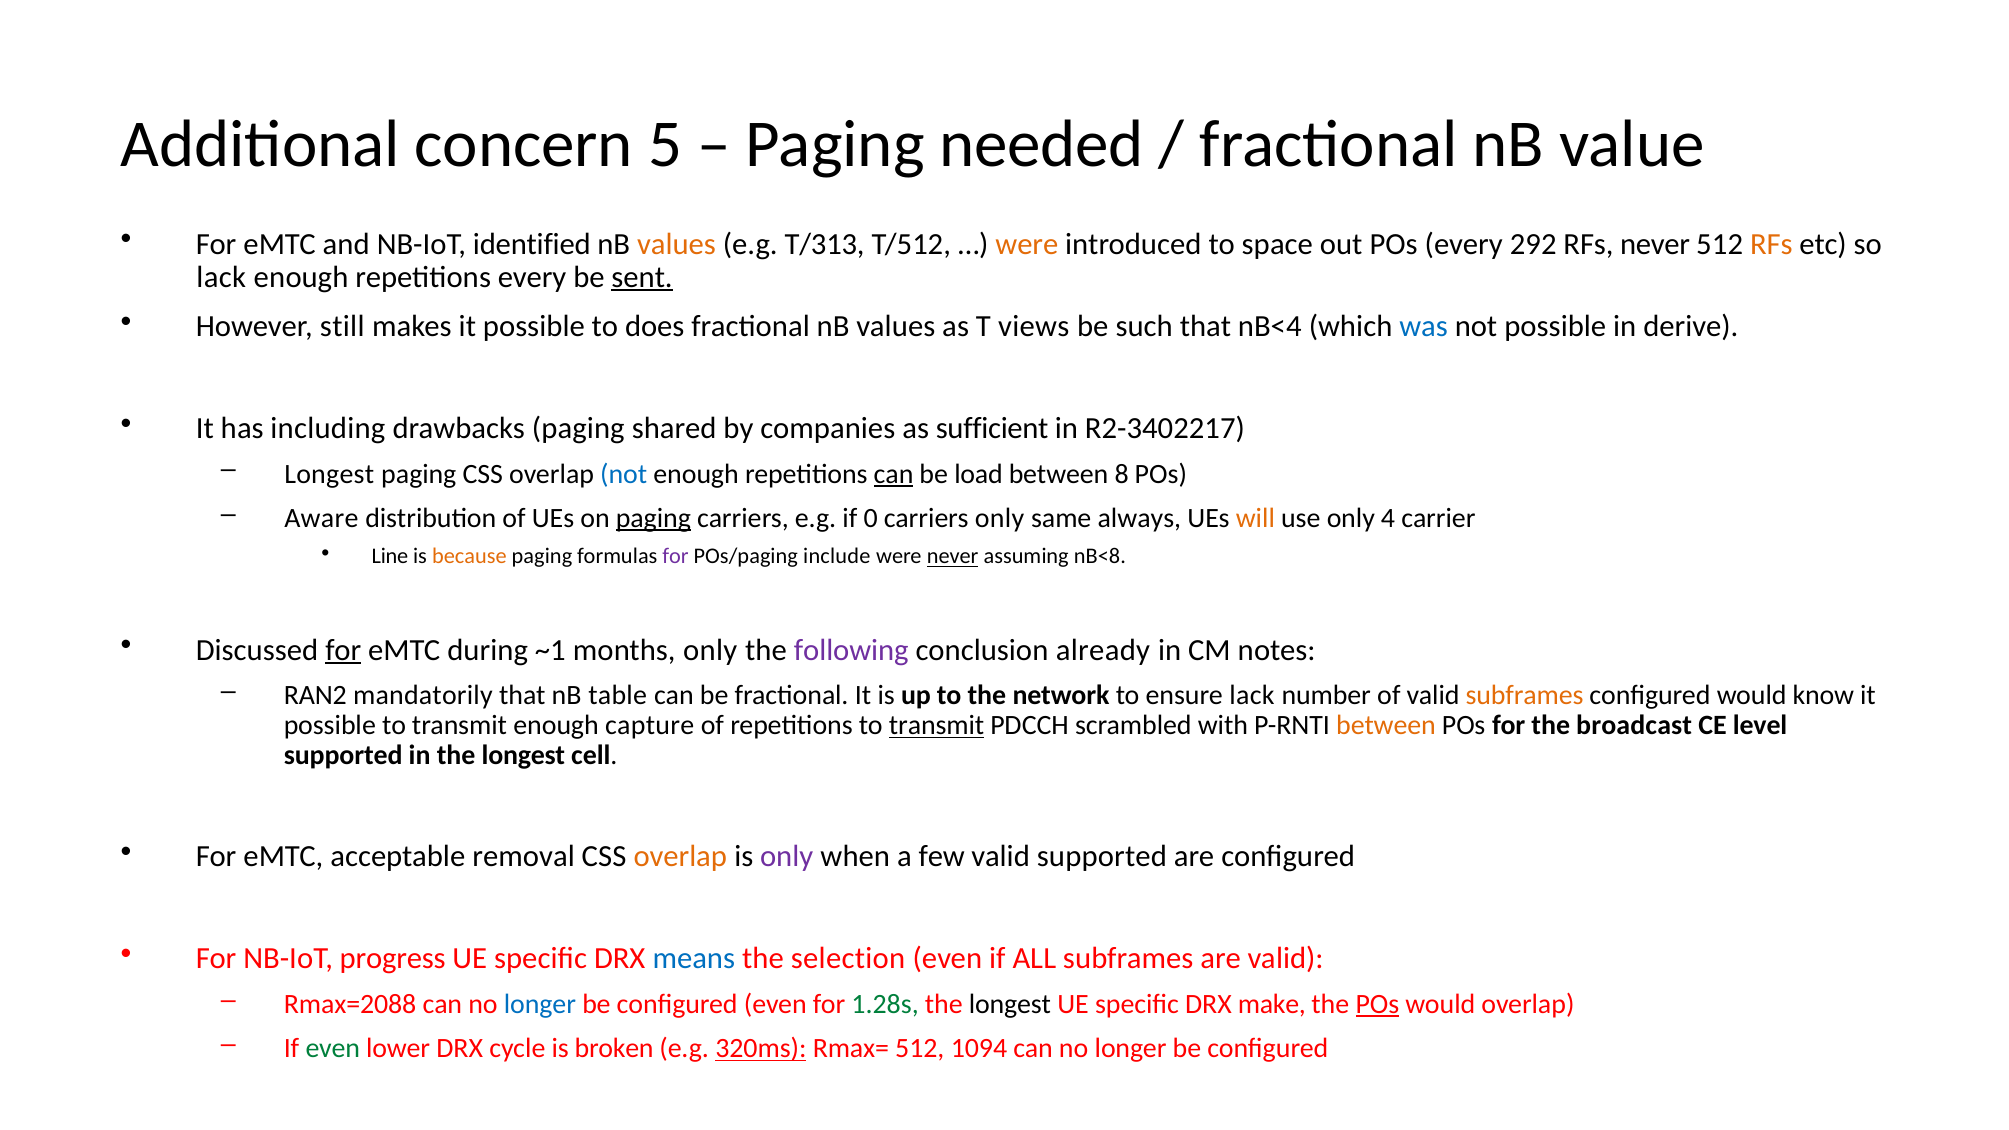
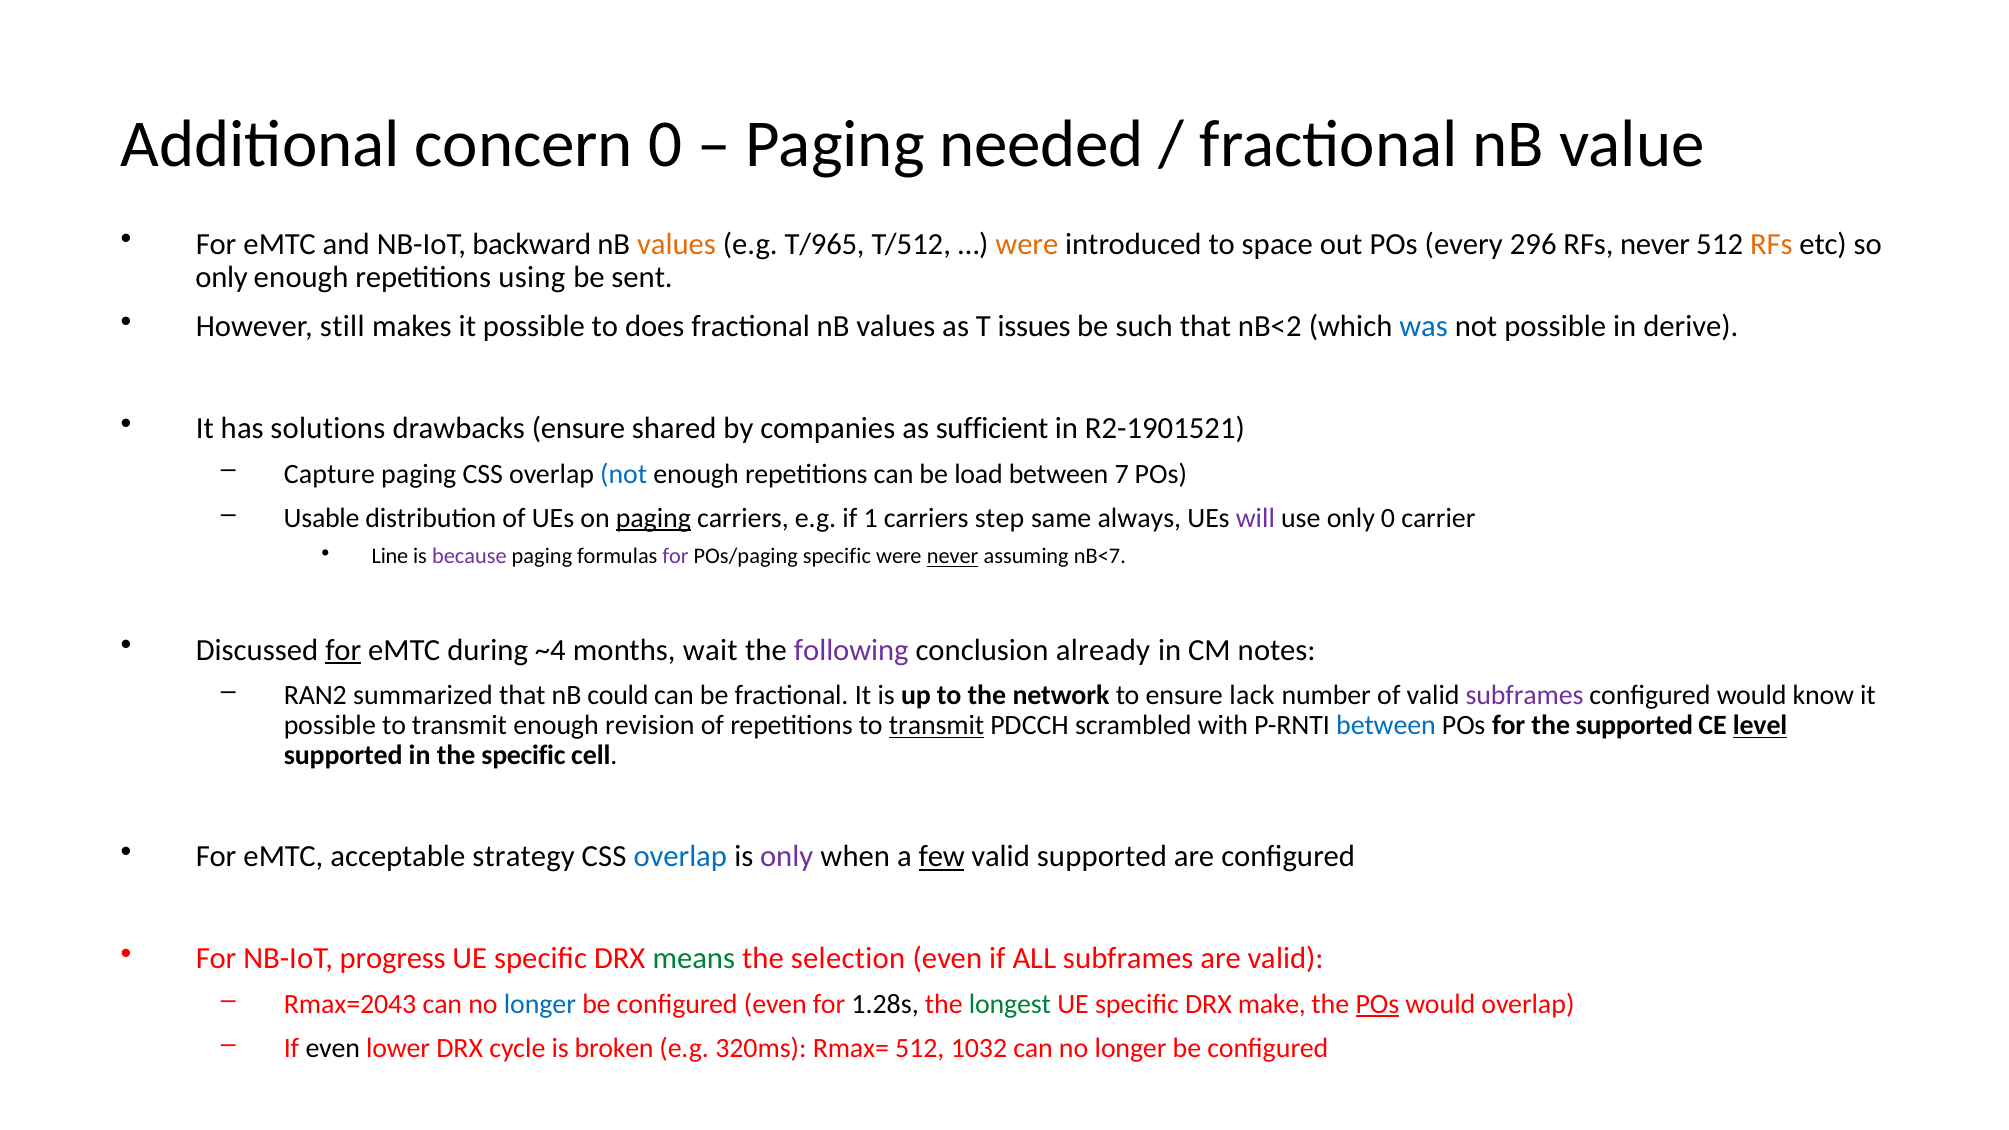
concern 5: 5 -> 0
identified: identified -> backward
T/313: T/313 -> T/965
292: 292 -> 296
lack at (221, 277): lack -> only
repetitions every: every -> using
sent underline: present -> none
views: views -> issues
nB<4: nB<4 -> nB<2
including: including -> solutions
drawbacks paging: paging -> ensure
R2-3402217: R2-3402217 -> R2-1901521
Longest at (329, 474): Longest -> Capture
can at (894, 474) underline: present -> none
8: 8 -> 7
Aware: Aware -> Usable
0: 0 -> 1
carriers only: only -> step
will colour: orange -> purple
only 4: 4 -> 0
because colour: orange -> purple
POs/paging include: include -> specific
nB<8: nB<8 -> nB<7
~1: ~1 -> ~4
months only: only -> wait
mandatorily: mandatorily -> summarized
table: table -> could
subframes at (1525, 695) colour: orange -> purple
capture: capture -> revision
between at (1386, 726) colour: orange -> blue
the broadcast: broadcast -> supported
level underline: none -> present
in the longest: longest -> specific
removal: removal -> strategy
overlap at (680, 857) colour: orange -> blue
few underline: none -> present
means colour: blue -> green
Rmax=2088: Rmax=2088 -> Rmax=2043
1.28s colour: green -> black
longest at (1010, 1004) colour: black -> green
even at (333, 1049) colour: green -> black
320ms underline: present -> none
1094: 1094 -> 1032
